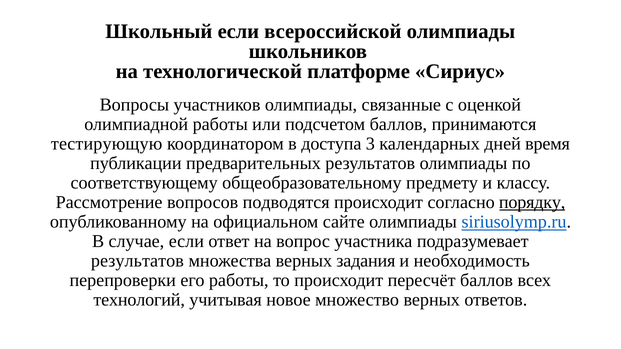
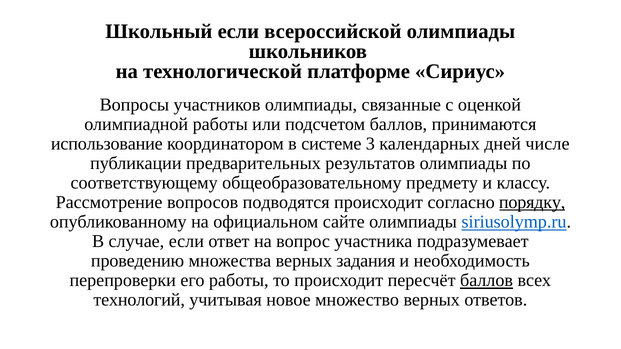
тестирующую: тестирующую -> использование
доступа: доступа -> системе
время: время -> числе
результатов at (137, 261): результатов -> проведению
баллов at (487, 281) underline: none -> present
